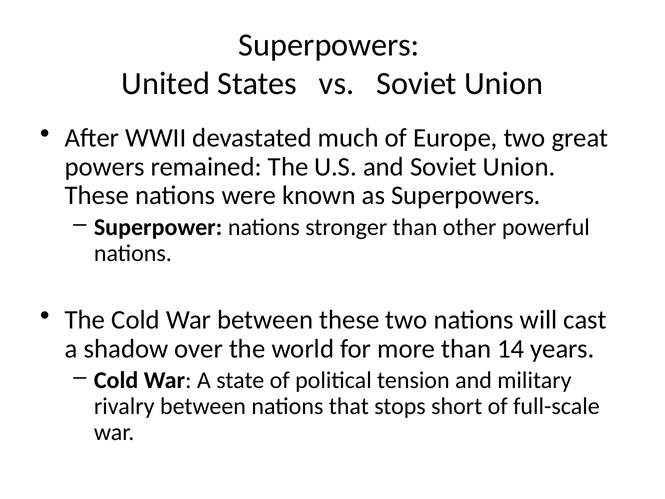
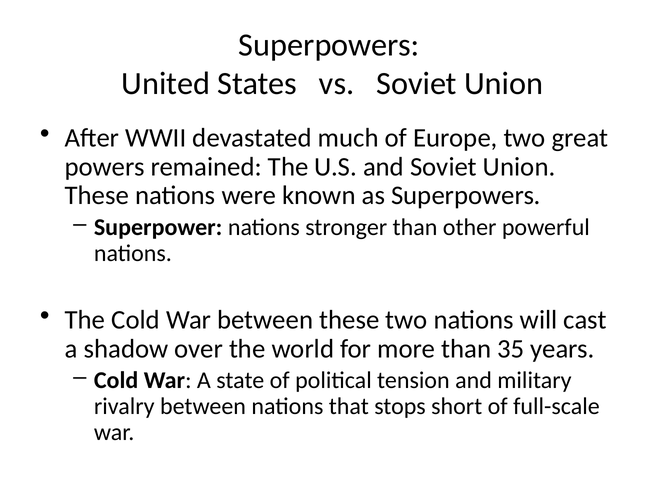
14: 14 -> 35
